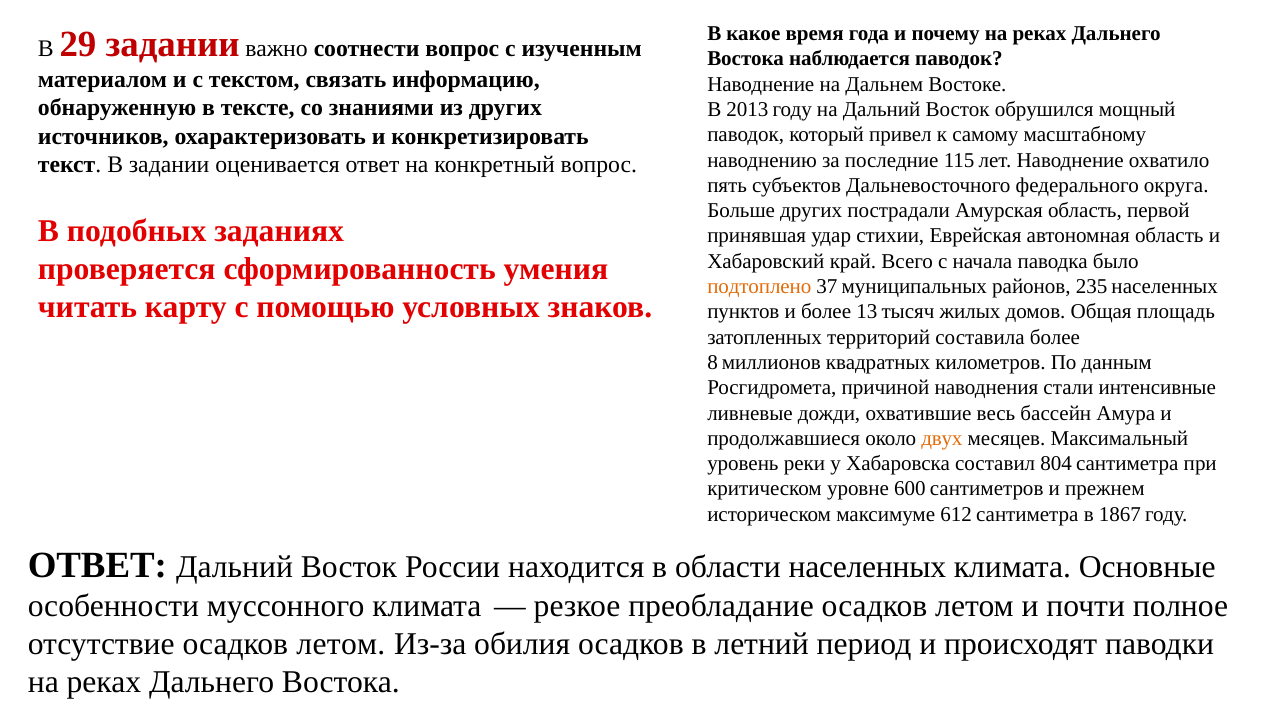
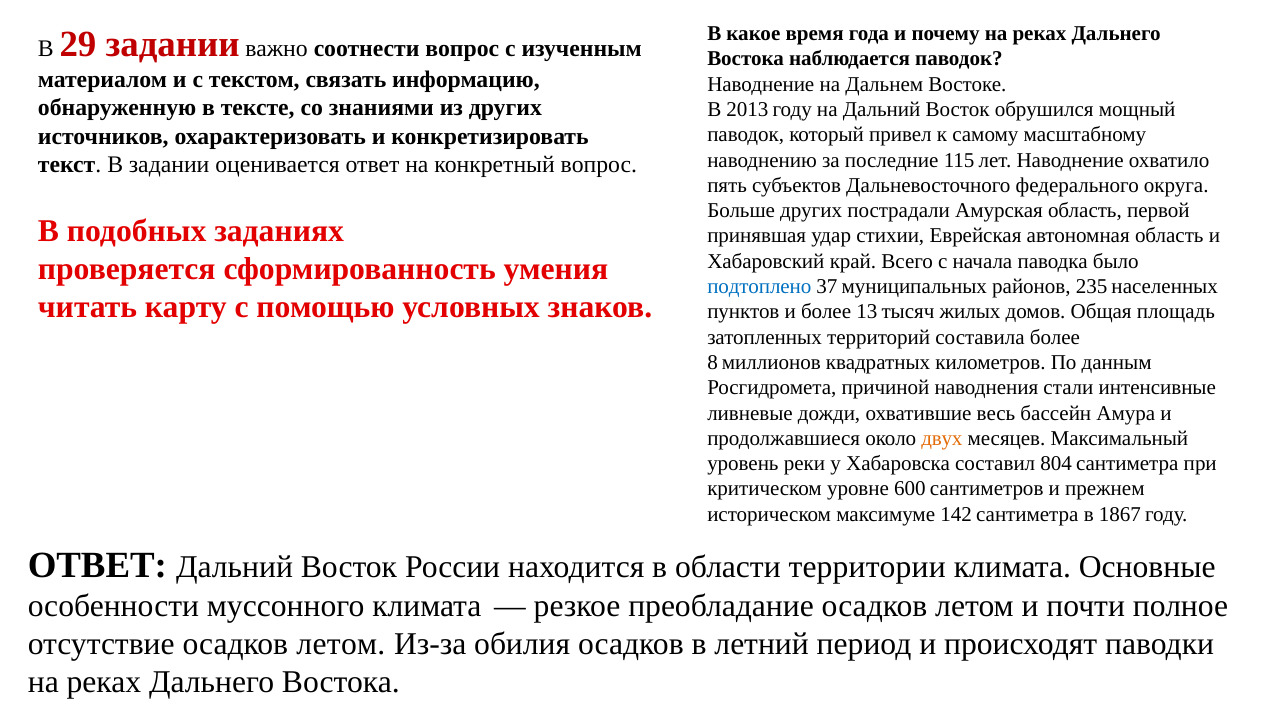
подтоплено colour: orange -> blue
612: 612 -> 142
области населенных: населенных -> территории
